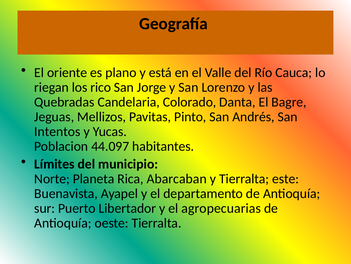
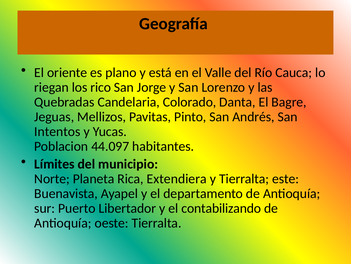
Abarcaban: Abarcaban -> Extendiera
agropecuarias: agropecuarias -> contabilizando
